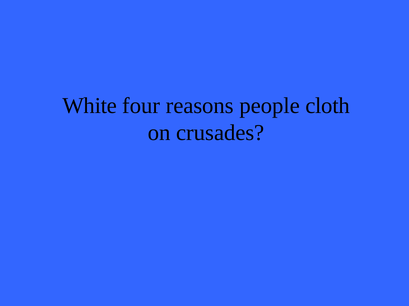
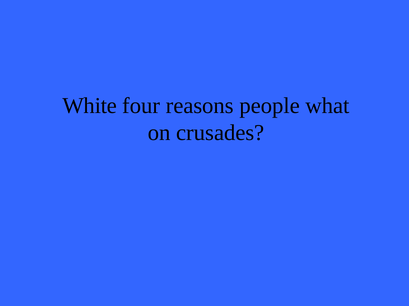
cloth: cloth -> what
